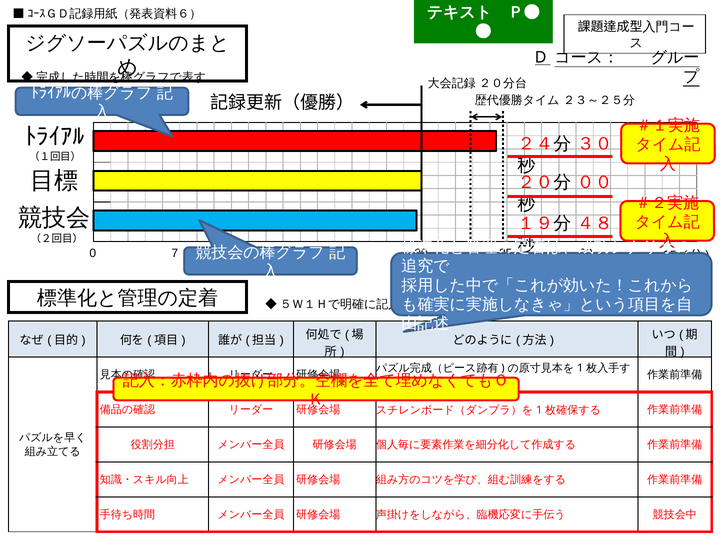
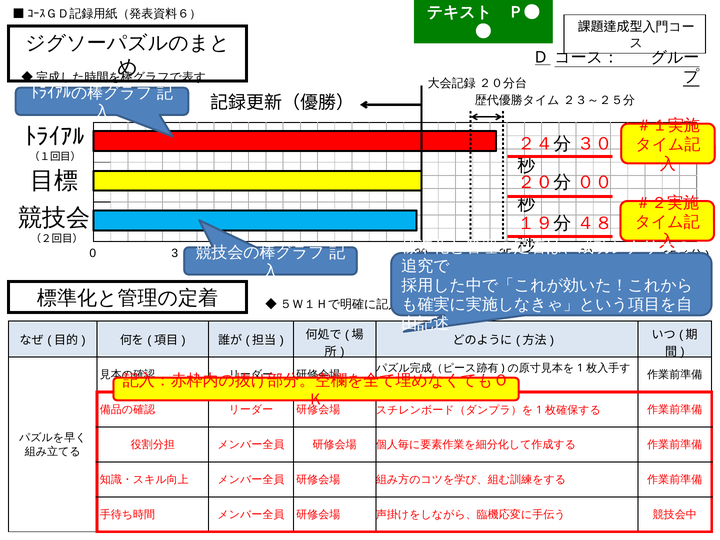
7: 7 -> 3
